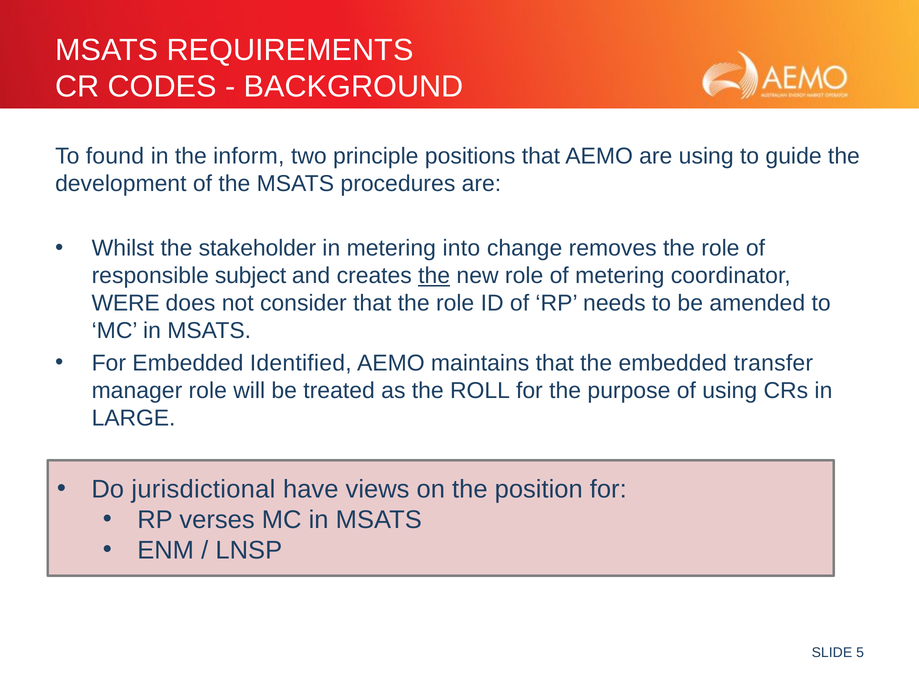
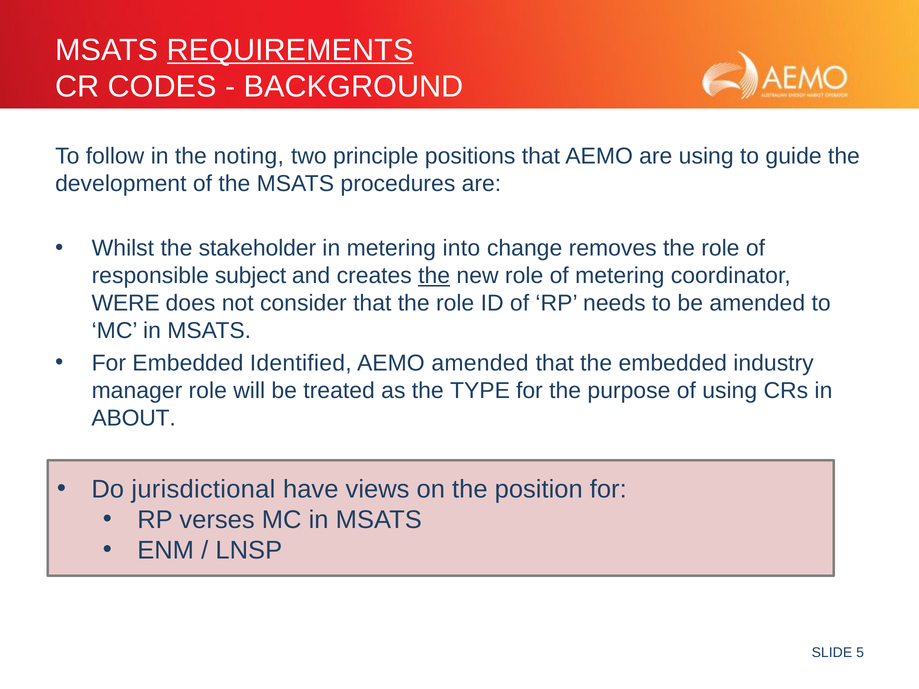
REQUIREMENTS underline: none -> present
found: found -> follow
inform: inform -> noting
AEMO maintains: maintains -> amended
transfer: transfer -> industry
ROLL: ROLL -> TYPE
LARGE: LARGE -> ABOUT
